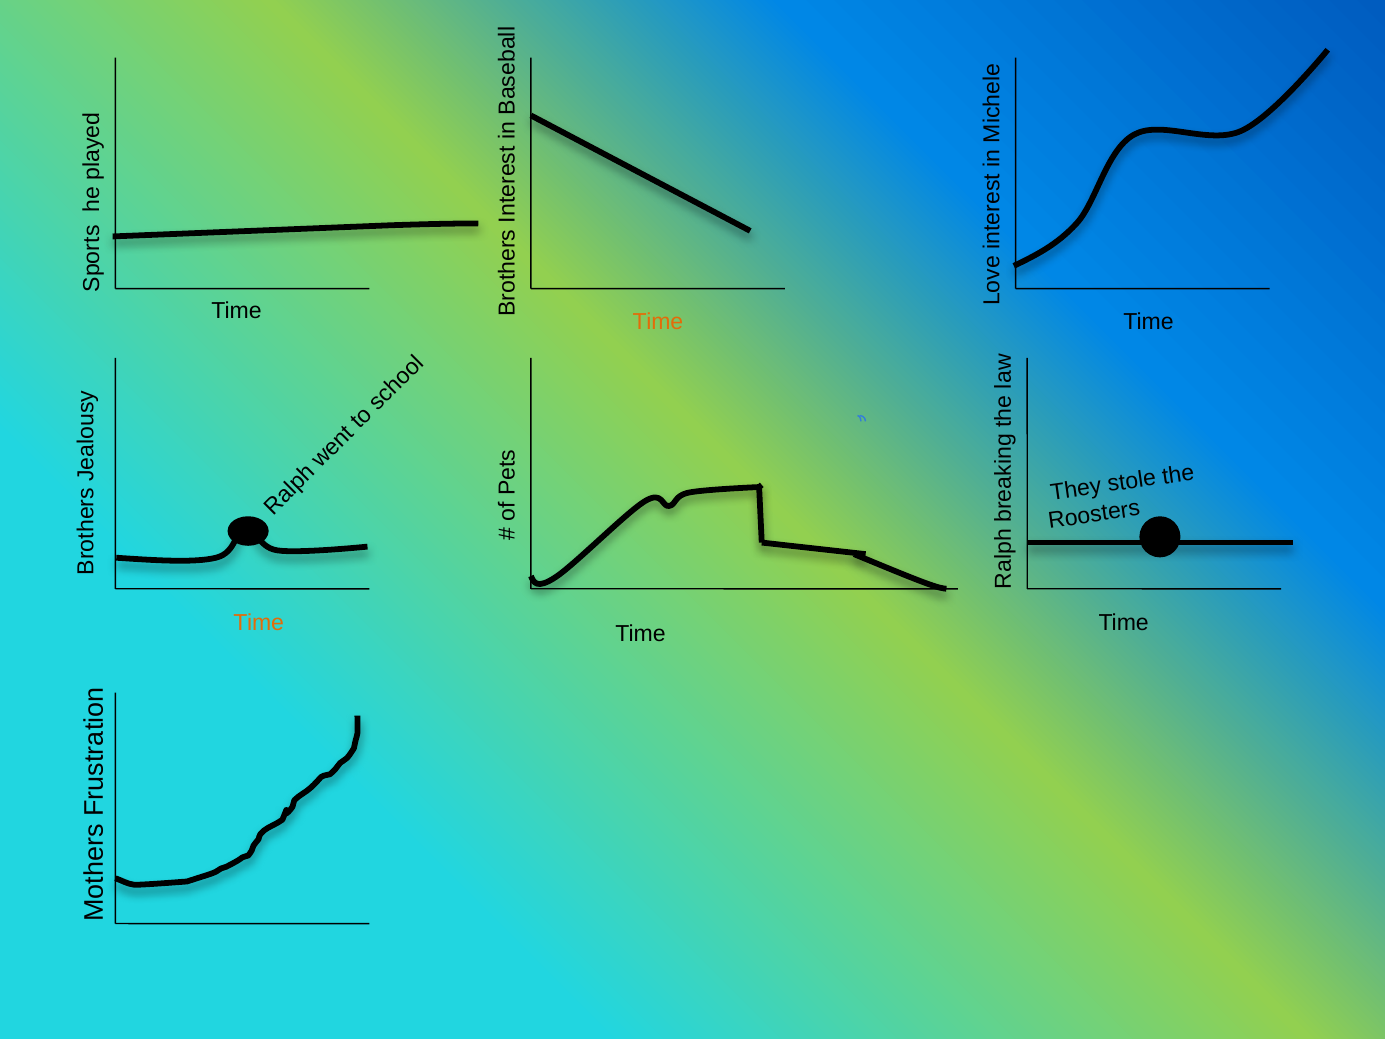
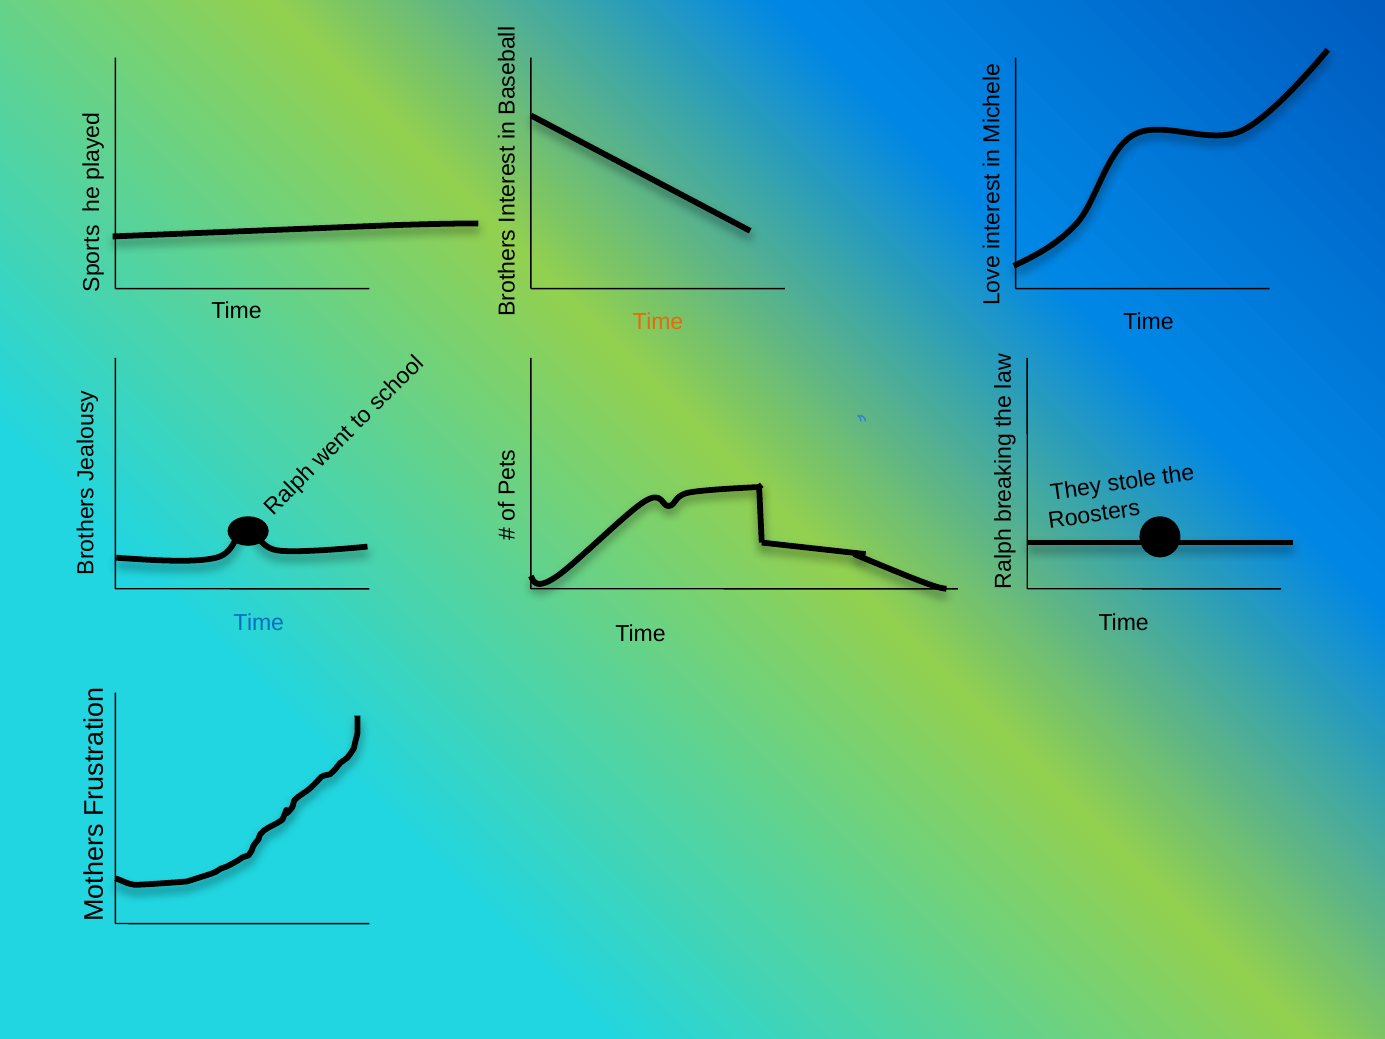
Time at (259, 622) colour: orange -> blue
